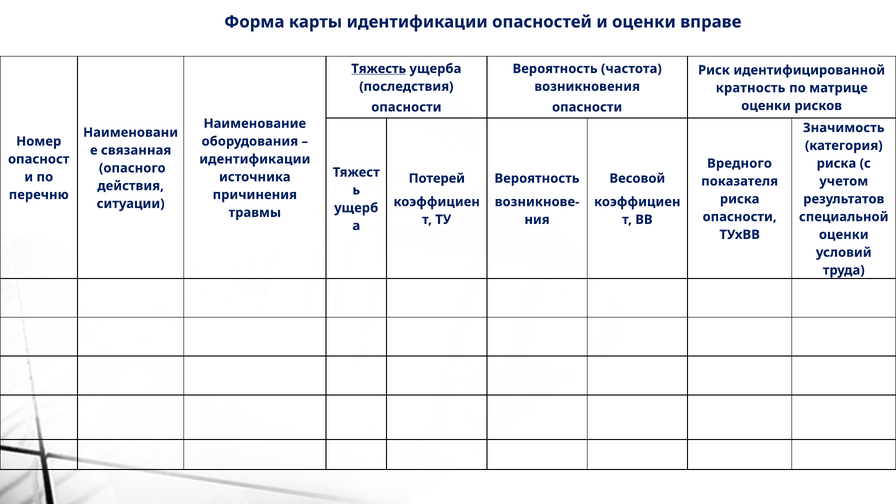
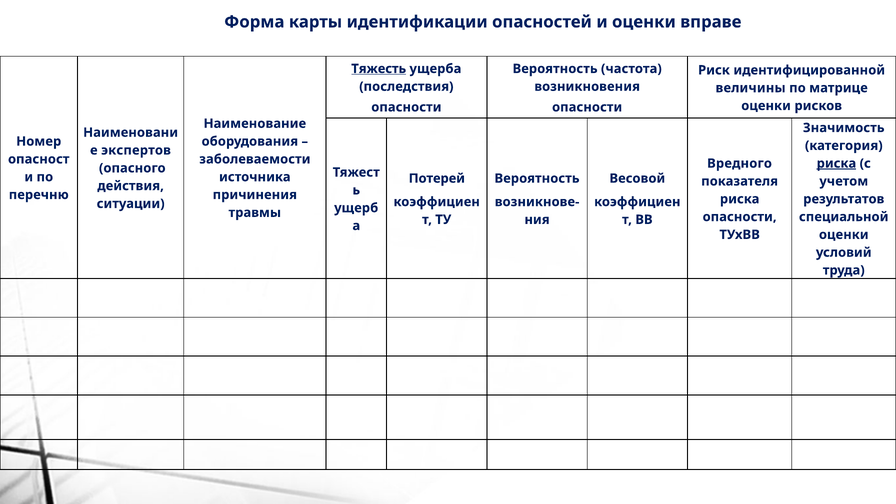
кратность: кратность -> величины
связанная: связанная -> экспертов
идентификации at (255, 159): идентификации -> заболеваемости
риска at (836, 163) underline: none -> present
